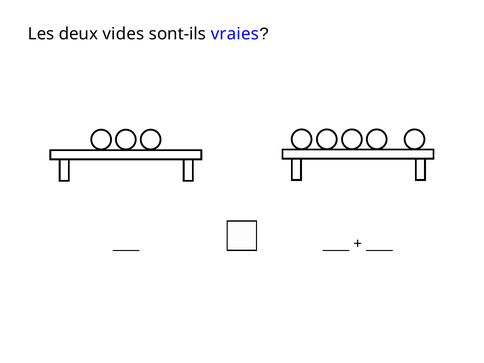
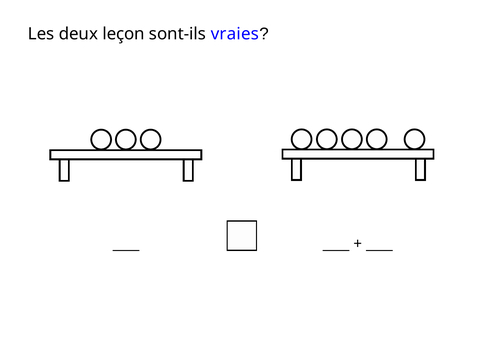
vides: vides -> leçon
